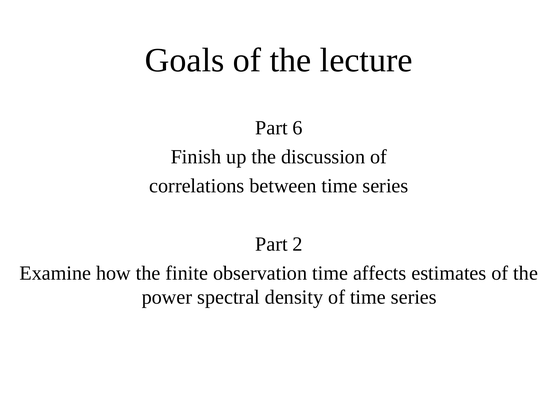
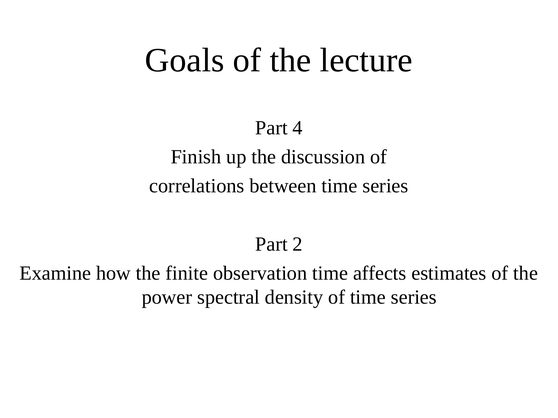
6: 6 -> 4
